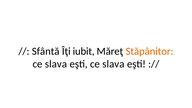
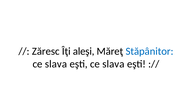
Sfântă: Sfântă -> Zăresc
iubit: iubit -> aleşi
Stăpânitor colour: orange -> blue
